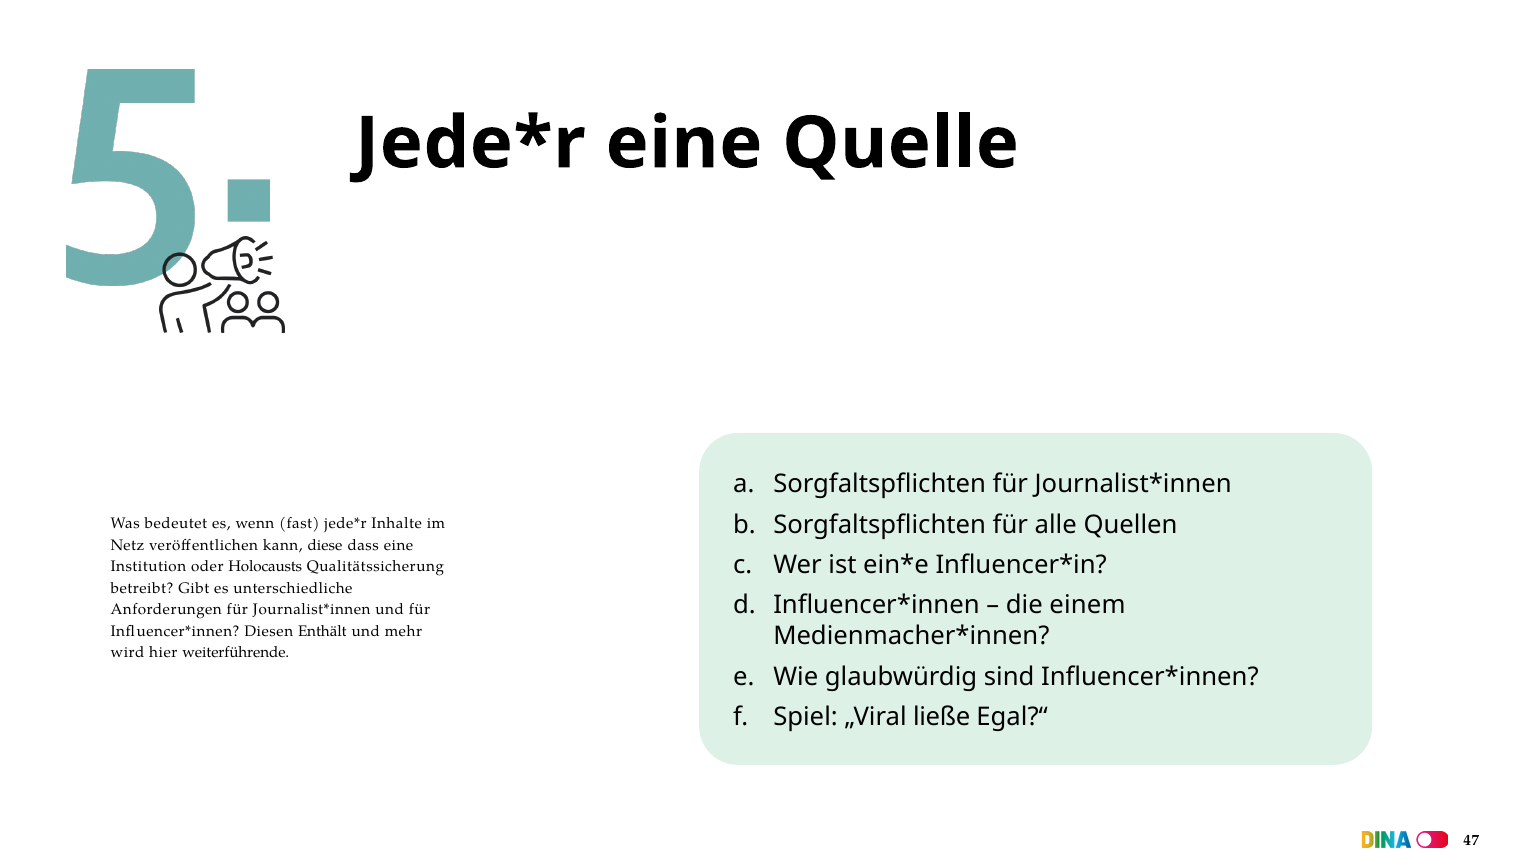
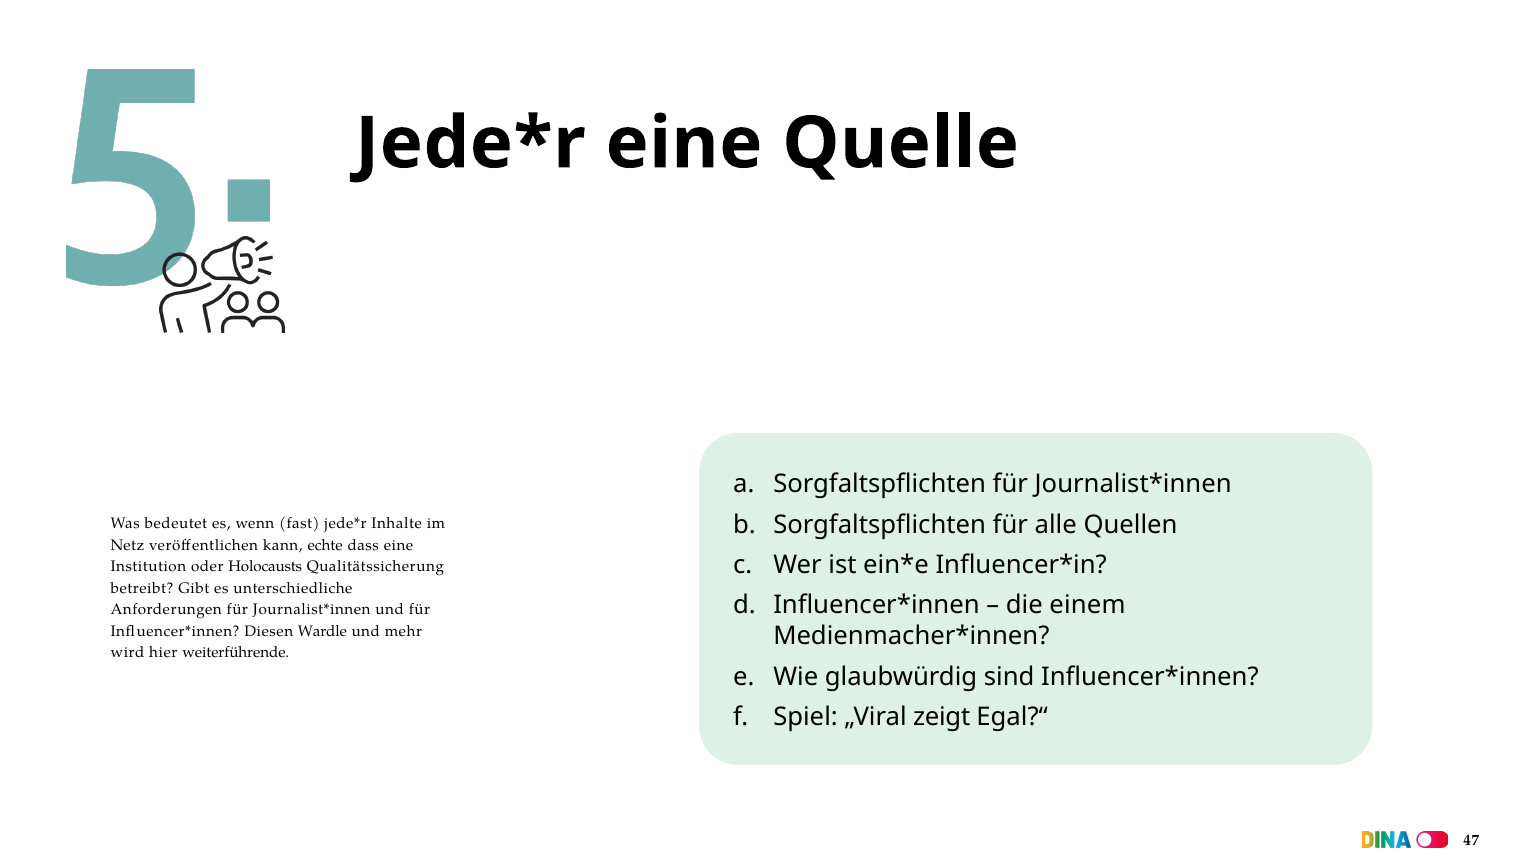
diese: diese -> echte
Enthält: Enthält -> Wardle
ließe: ließe -> zeigt
